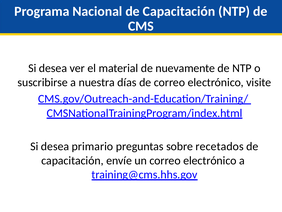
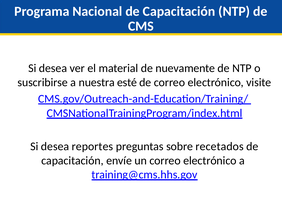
días: días -> esté
primario: primario -> reportes
